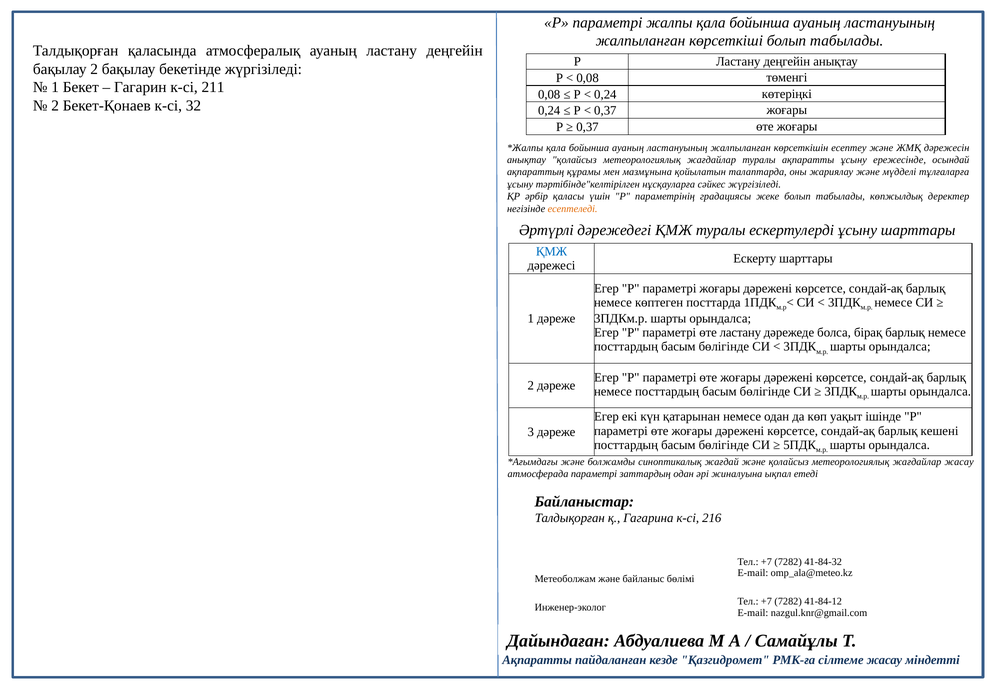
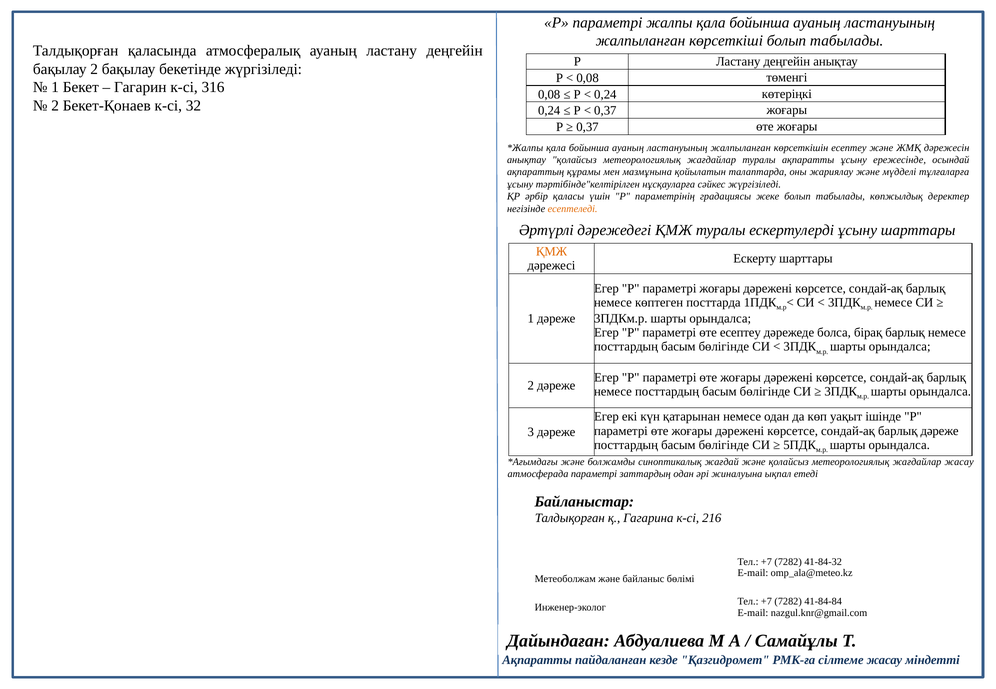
211: 211 -> 316
ҚМЖ at (552, 252) colour: blue -> orange
өте ластану: ластану -> есептеу
барлық кешені: кешені -> дәреже
41-84-12: 41-84-12 -> 41-84-84
